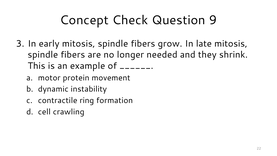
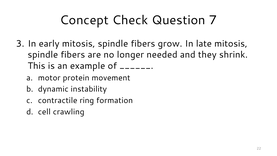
9: 9 -> 7
